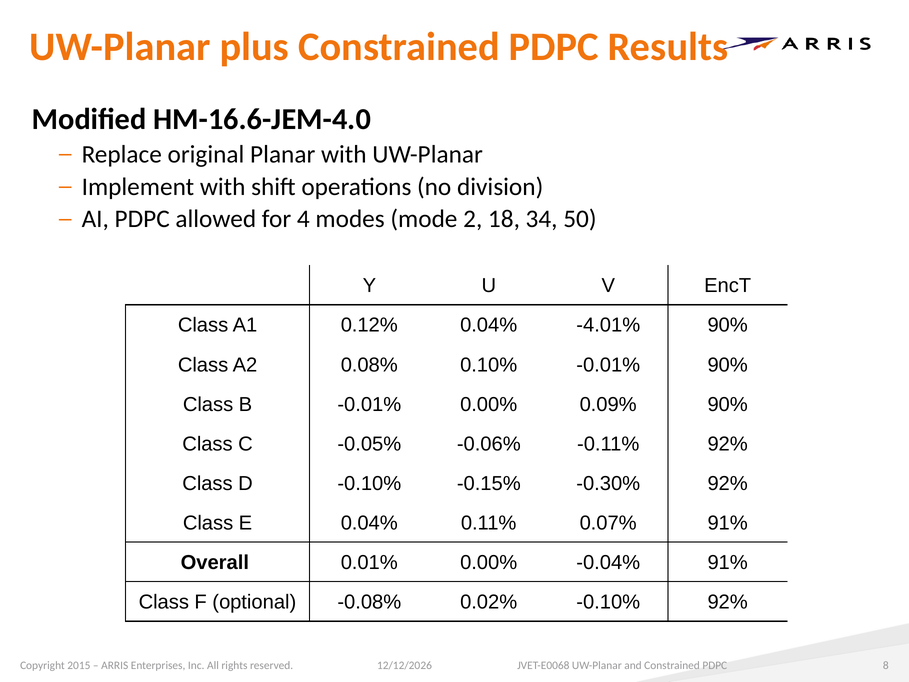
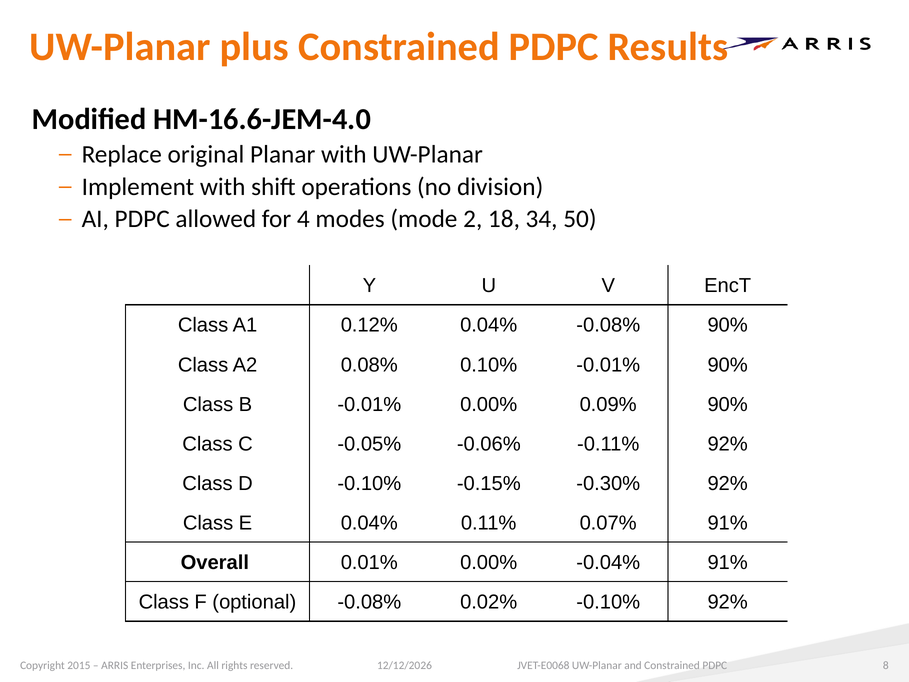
0.04% -4.01%: -4.01% -> -0.08%
